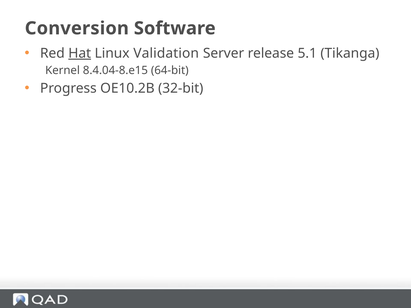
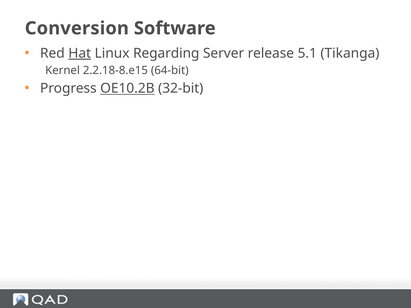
Validation: Validation -> Regarding
8.4.04-8.e15: 8.4.04-8.e15 -> 2.2.18-8.e15
OE10.2B underline: none -> present
